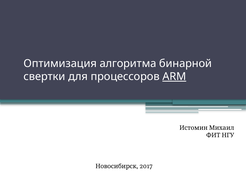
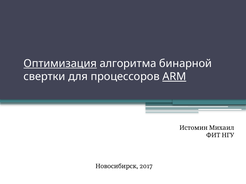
Оптимизация underline: none -> present
